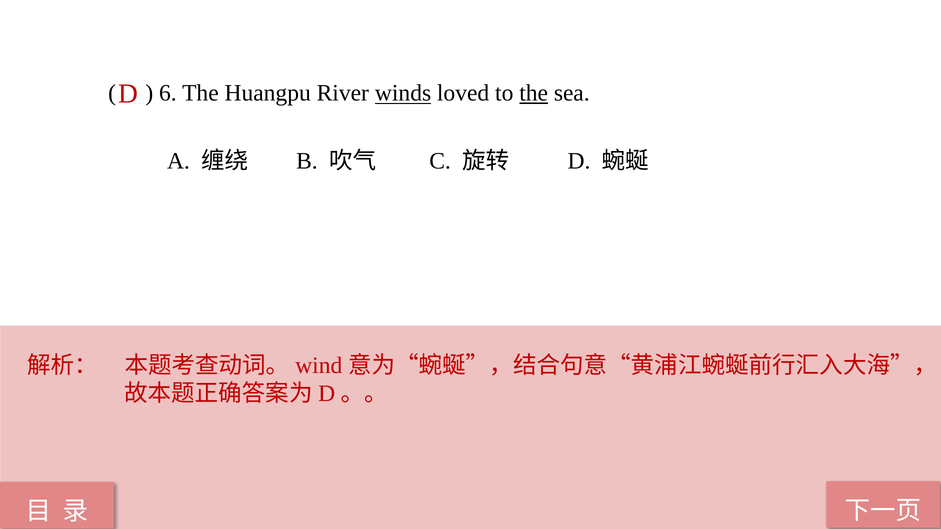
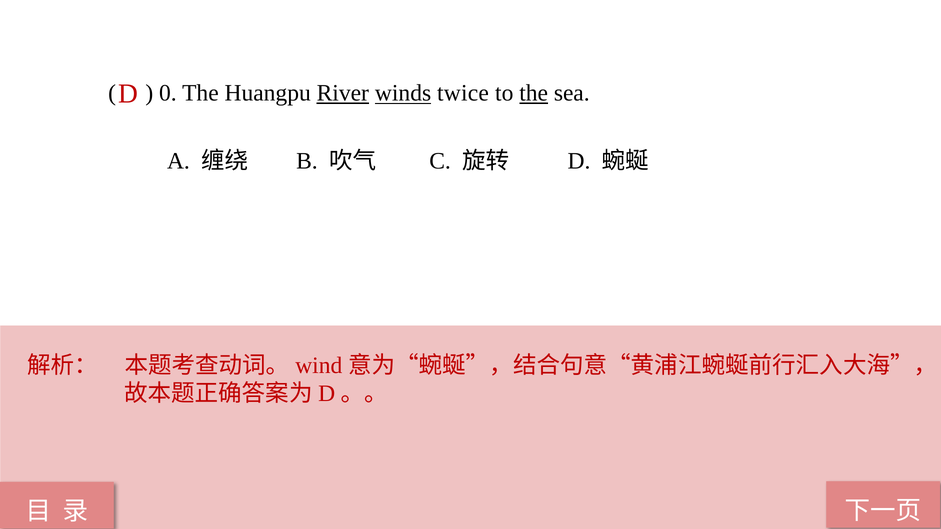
6: 6 -> 0
River underline: none -> present
loved: loved -> twice
